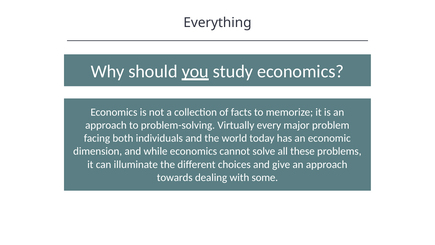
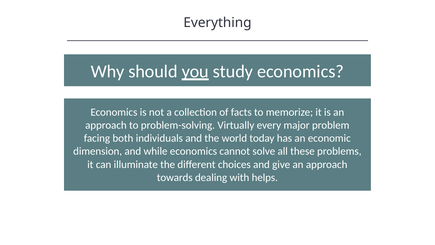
some: some -> helps
